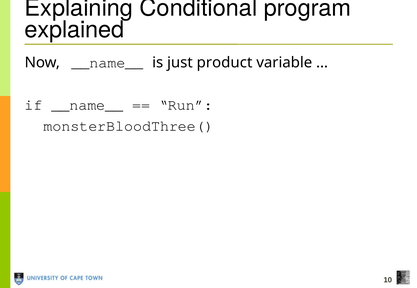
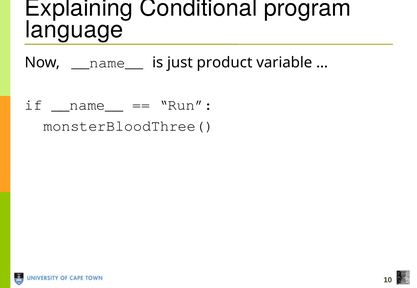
explained: explained -> language
